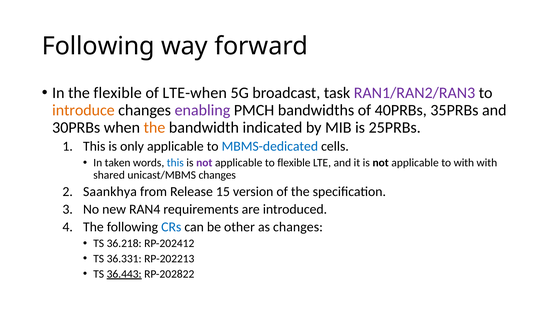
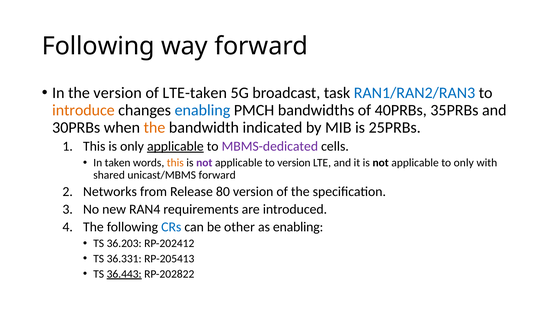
the flexible: flexible -> version
LTE-when: LTE-when -> LTE-taken
RAN1/RAN2/RAN3 colour: purple -> blue
enabling at (202, 110) colour: purple -> blue
applicable at (175, 146) underline: none -> present
MBMS-dedicated colour: blue -> purple
this at (175, 163) colour: blue -> orange
to flexible: flexible -> version
to with: with -> only
unicast/MBMS changes: changes -> forward
Saankhya: Saankhya -> Networks
15: 15 -> 80
as changes: changes -> enabling
36.218: 36.218 -> 36.203
RP-202213: RP-202213 -> RP-205413
